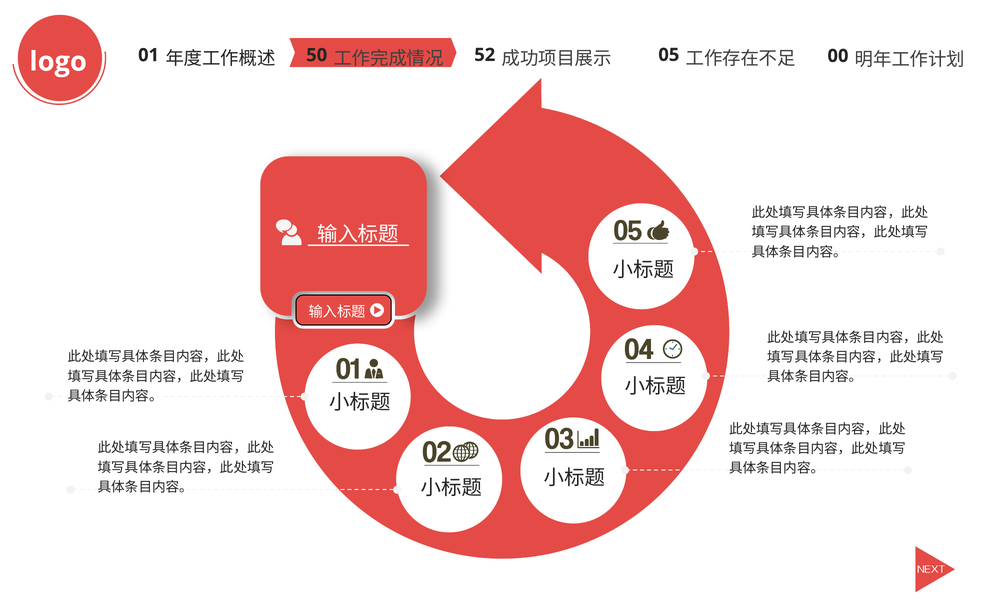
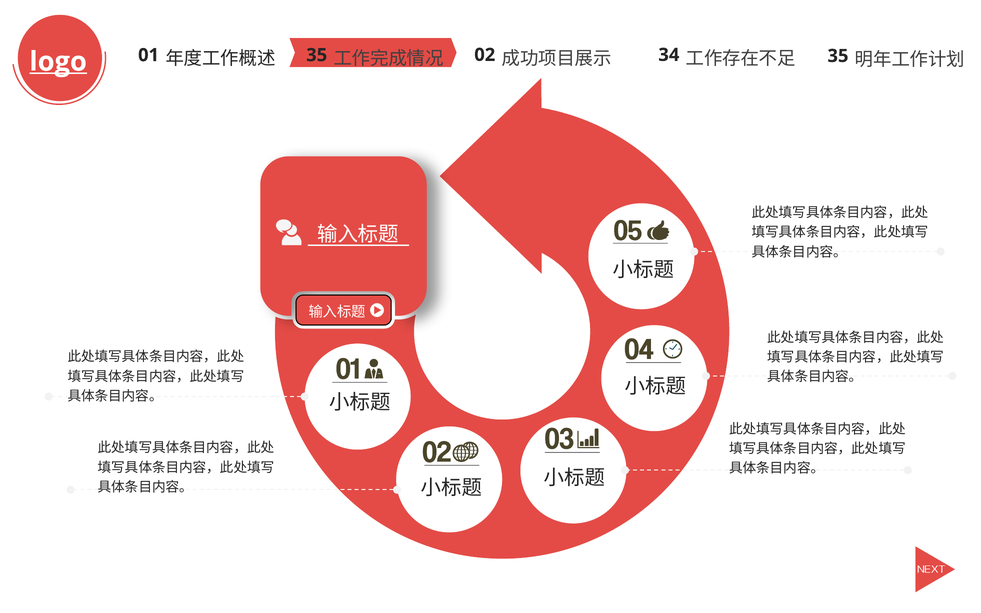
logo underline: none -> present
50 at (317, 55): 50 -> 35
52: 52 -> 02
05: 05 -> 34
00 at (838, 56): 00 -> 35
